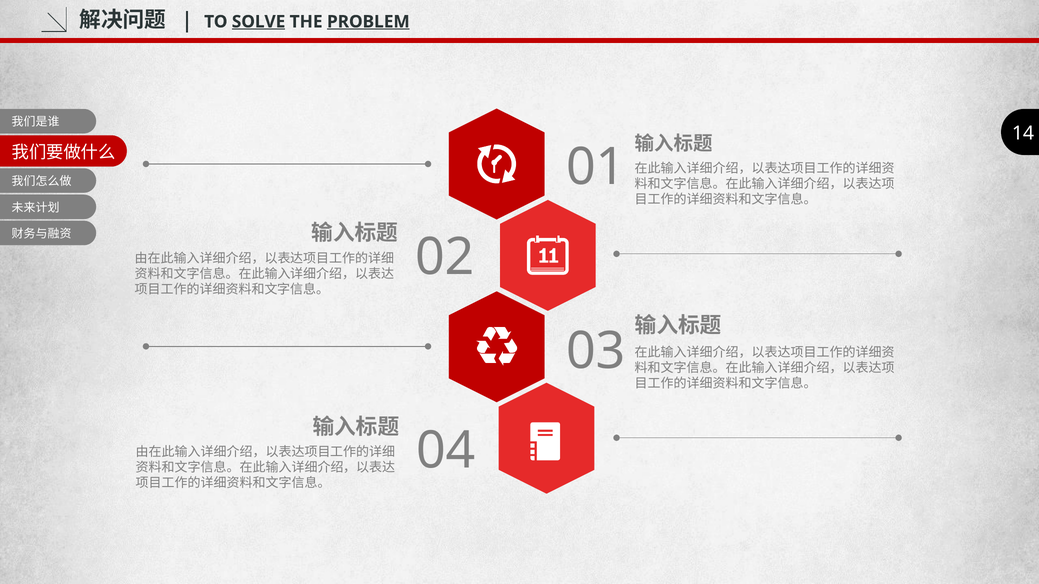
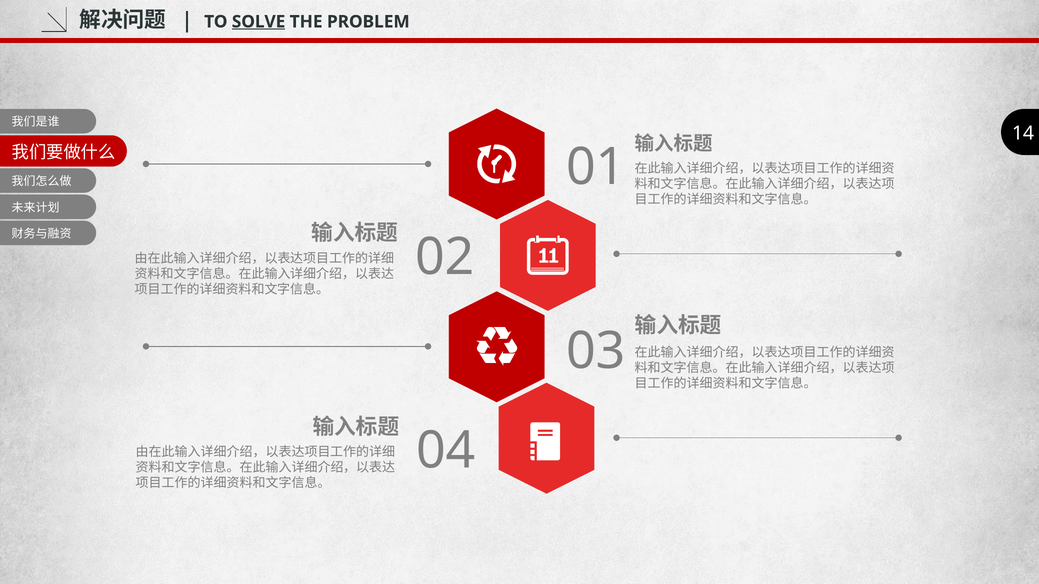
PROBLEM underline: present -> none
